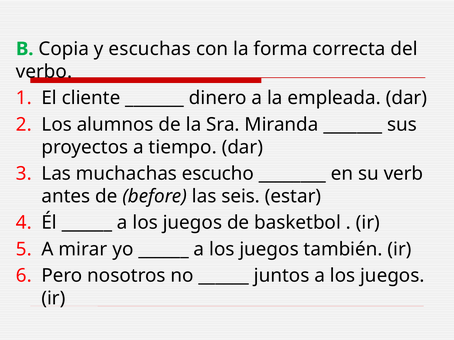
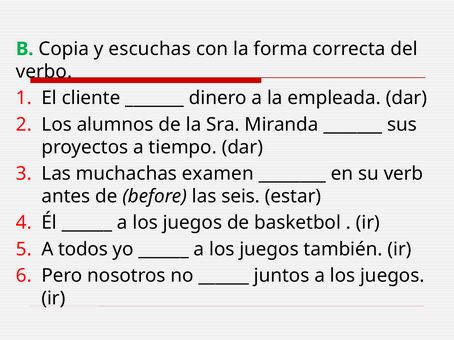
escucho: escucho -> examen
mirar: mirar -> todos
